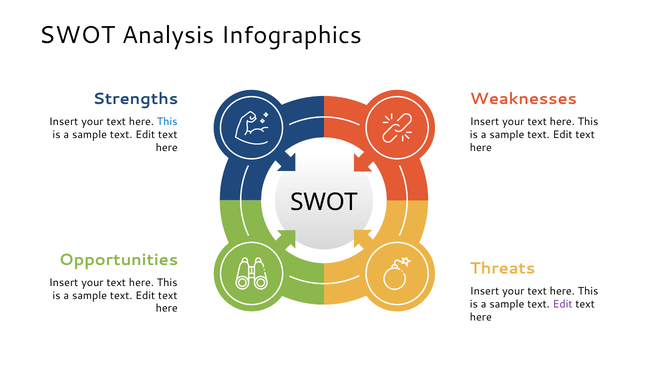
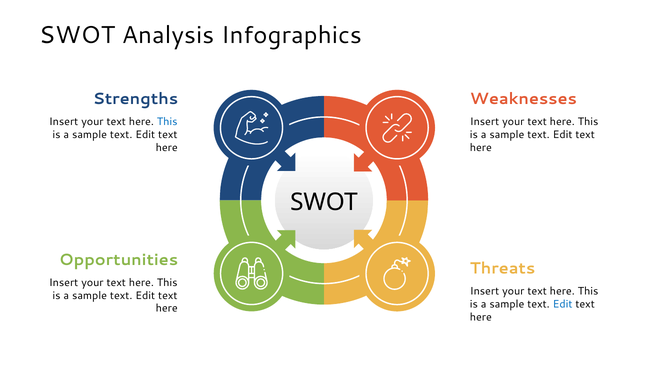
Edit at (563, 304) colour: purple -> blue
